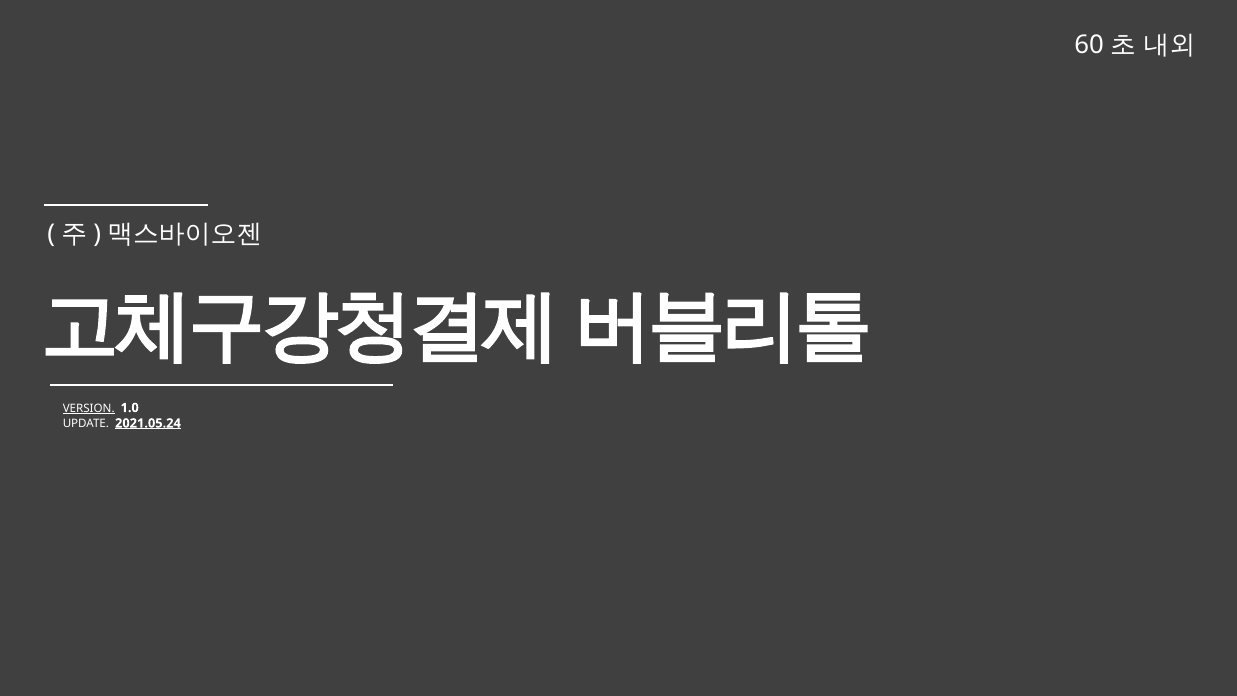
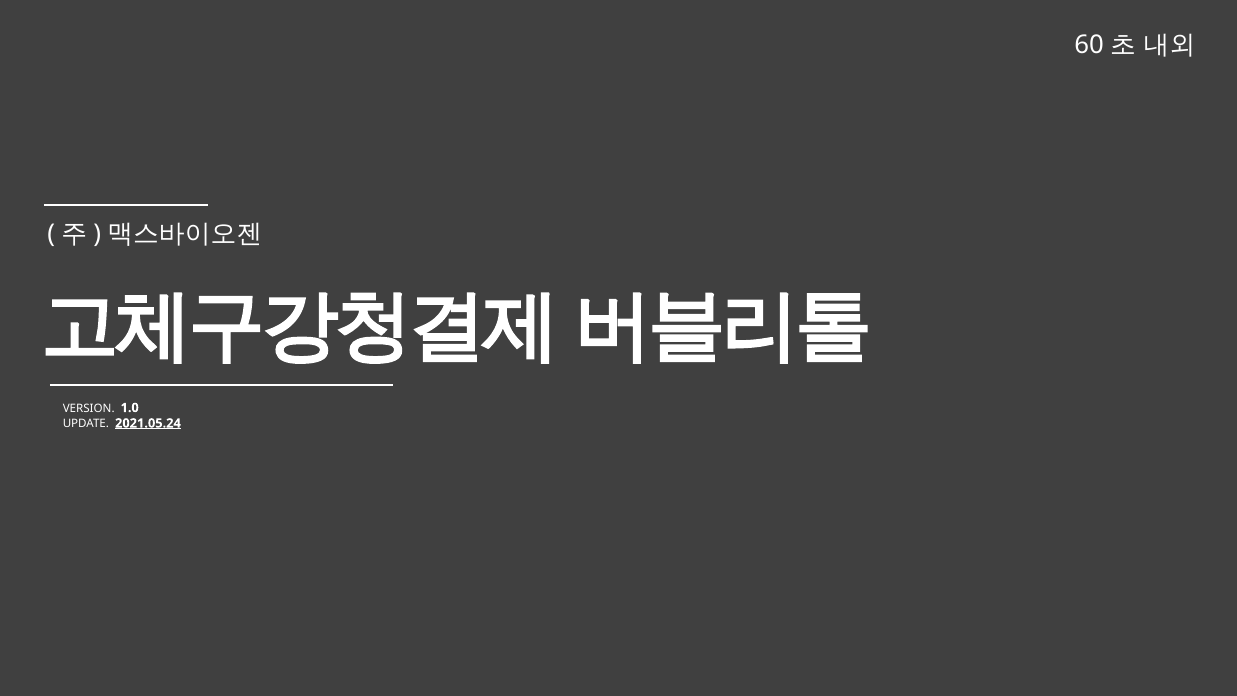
VERSION underline: present -> none
